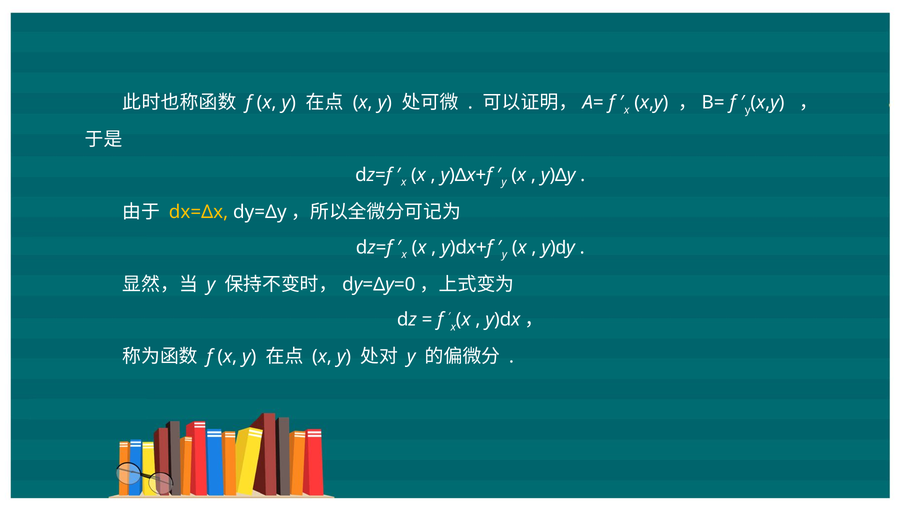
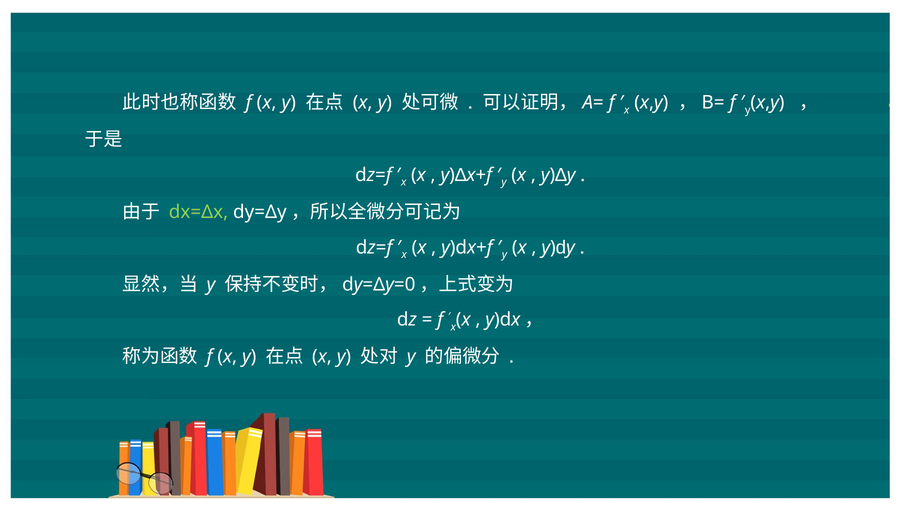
dx=Δx colour: yellow -> light green
